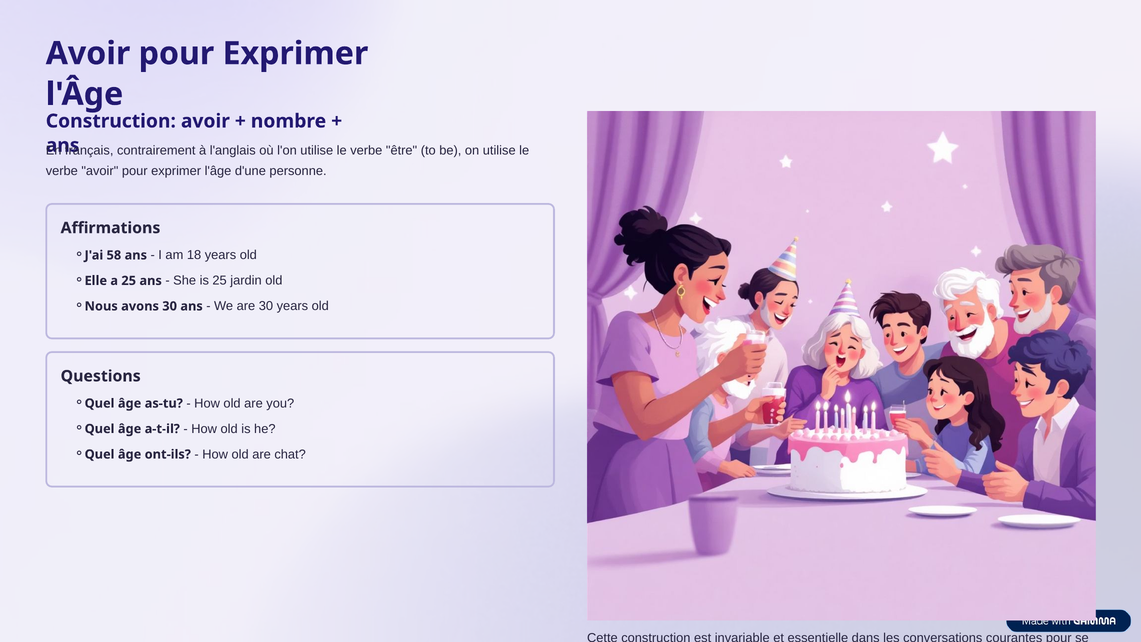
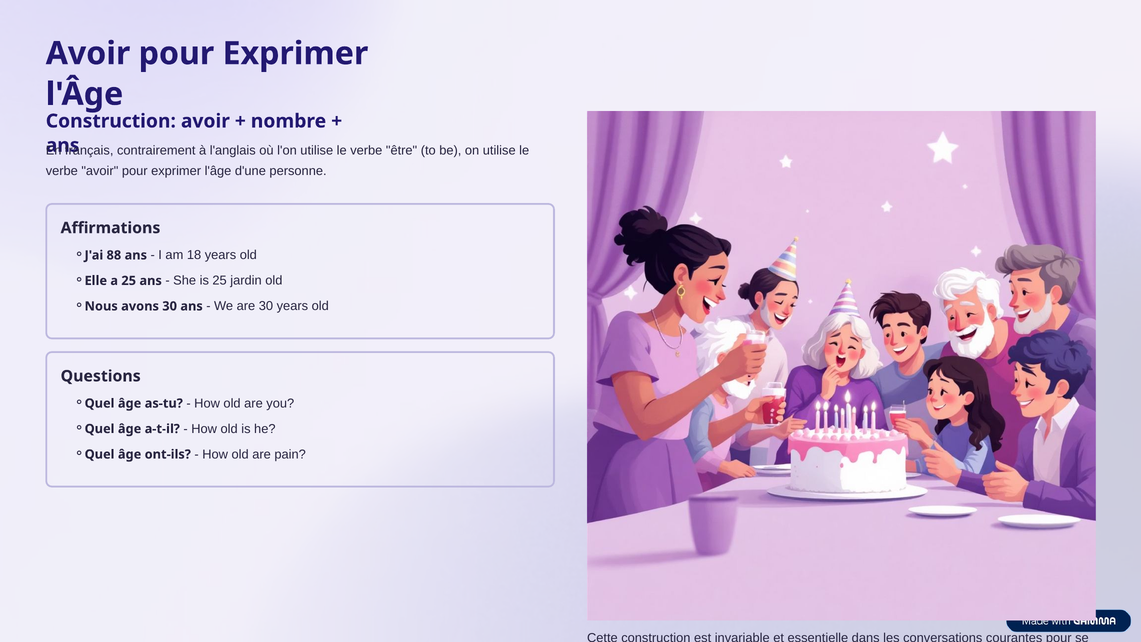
58: 58 -> 88
chat: chat -> pain
